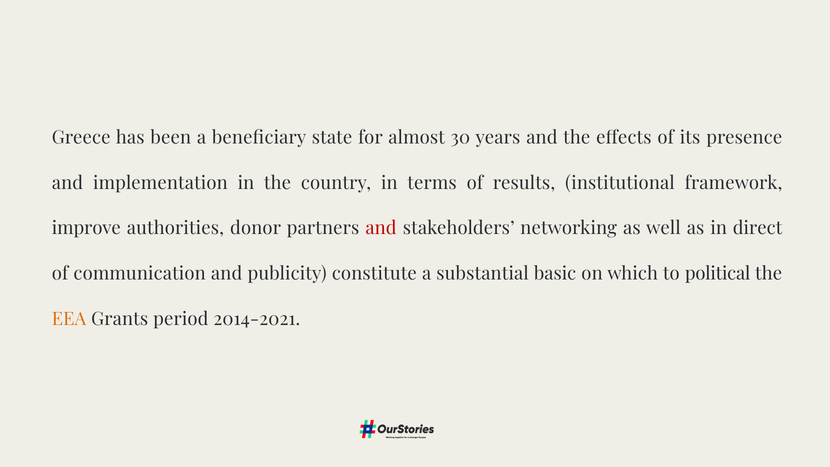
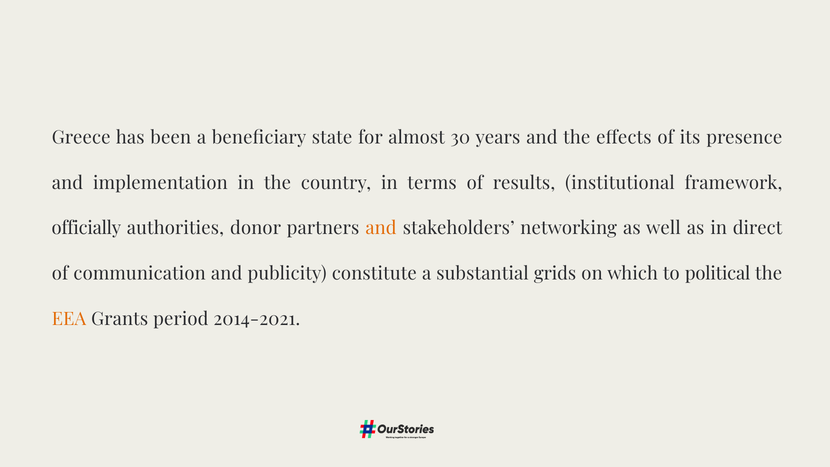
improve: improve -> officially
and at (381, 228) colour: red -> orange
basic: basic -> grids
